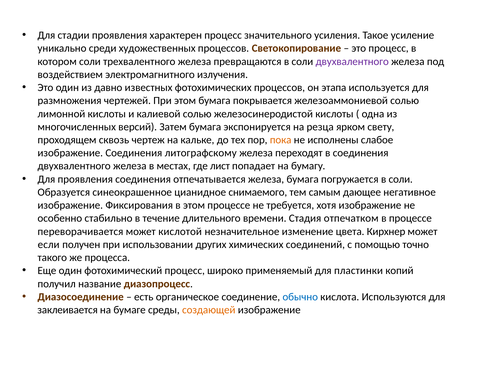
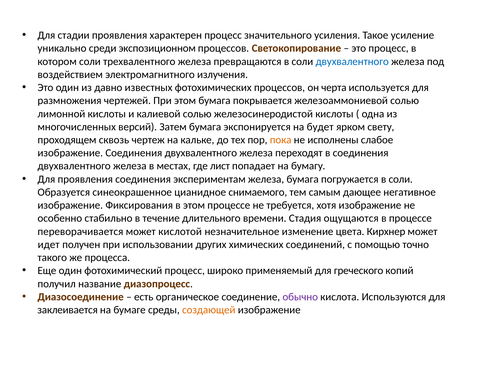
художественных: художественных -> экспозиционном
двухвалентного at (352, 61) colour: purple -> blue
этапа: этапа -> черта
резца: резца -> будет
изображение Соединения литографскому: литографскому -> двухвалентного
отпечатывается: отпечатывается -> экспериментам
отпечатком: отпечатком -> ощущаются
если: если -> идет
пластинки: пластинки -> греческого
обычно colour: blue -> purple
